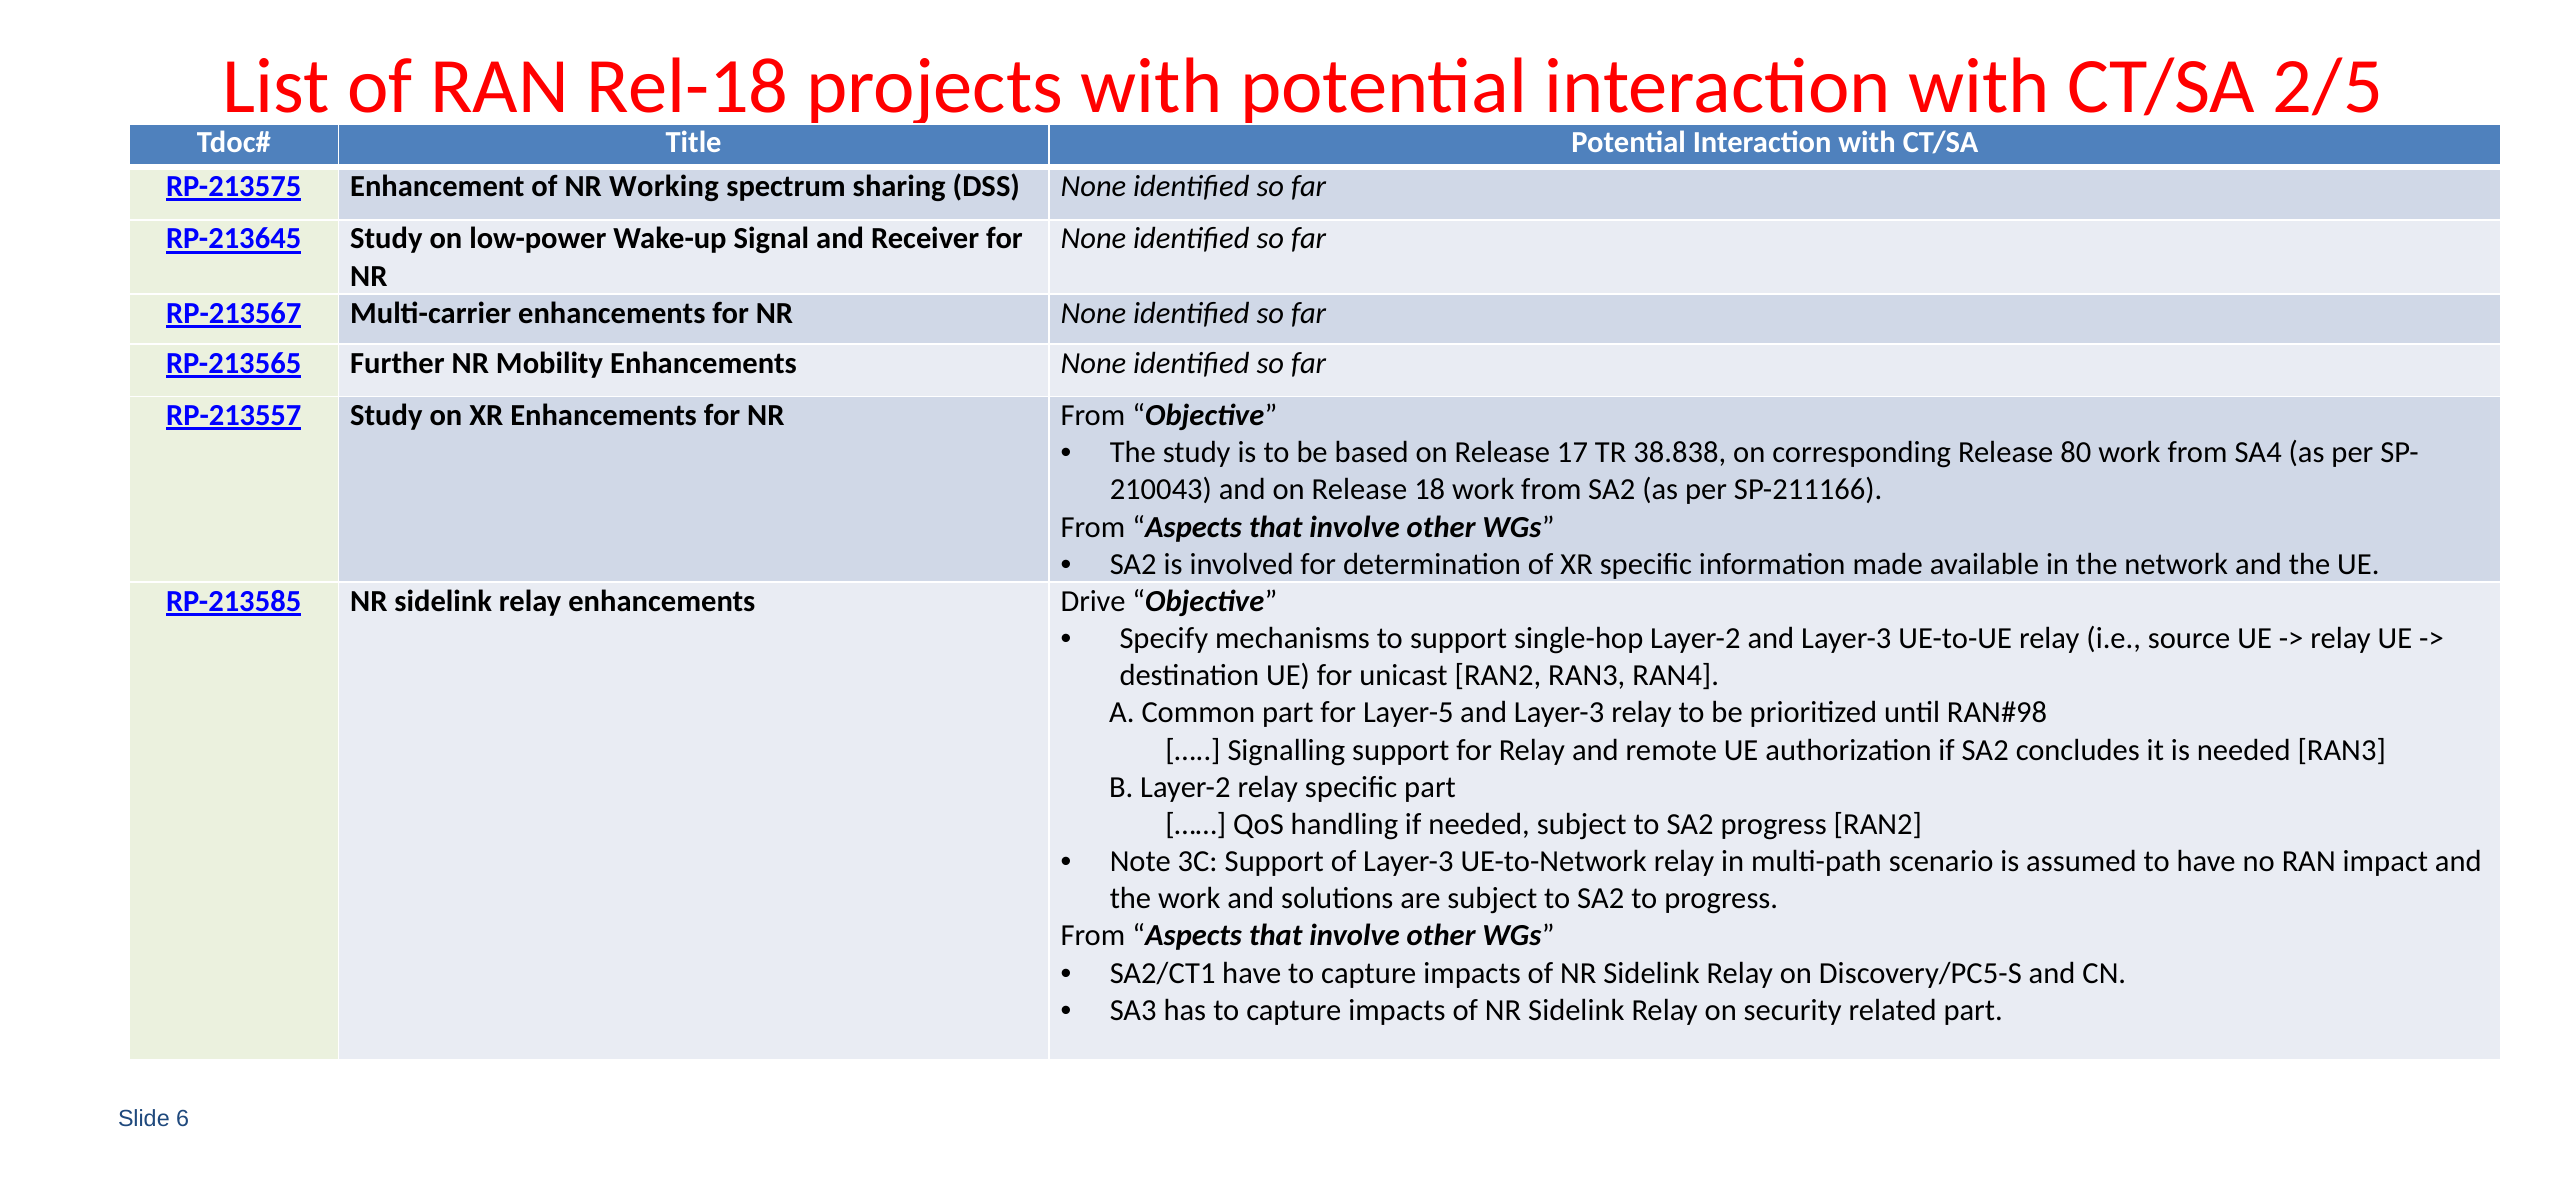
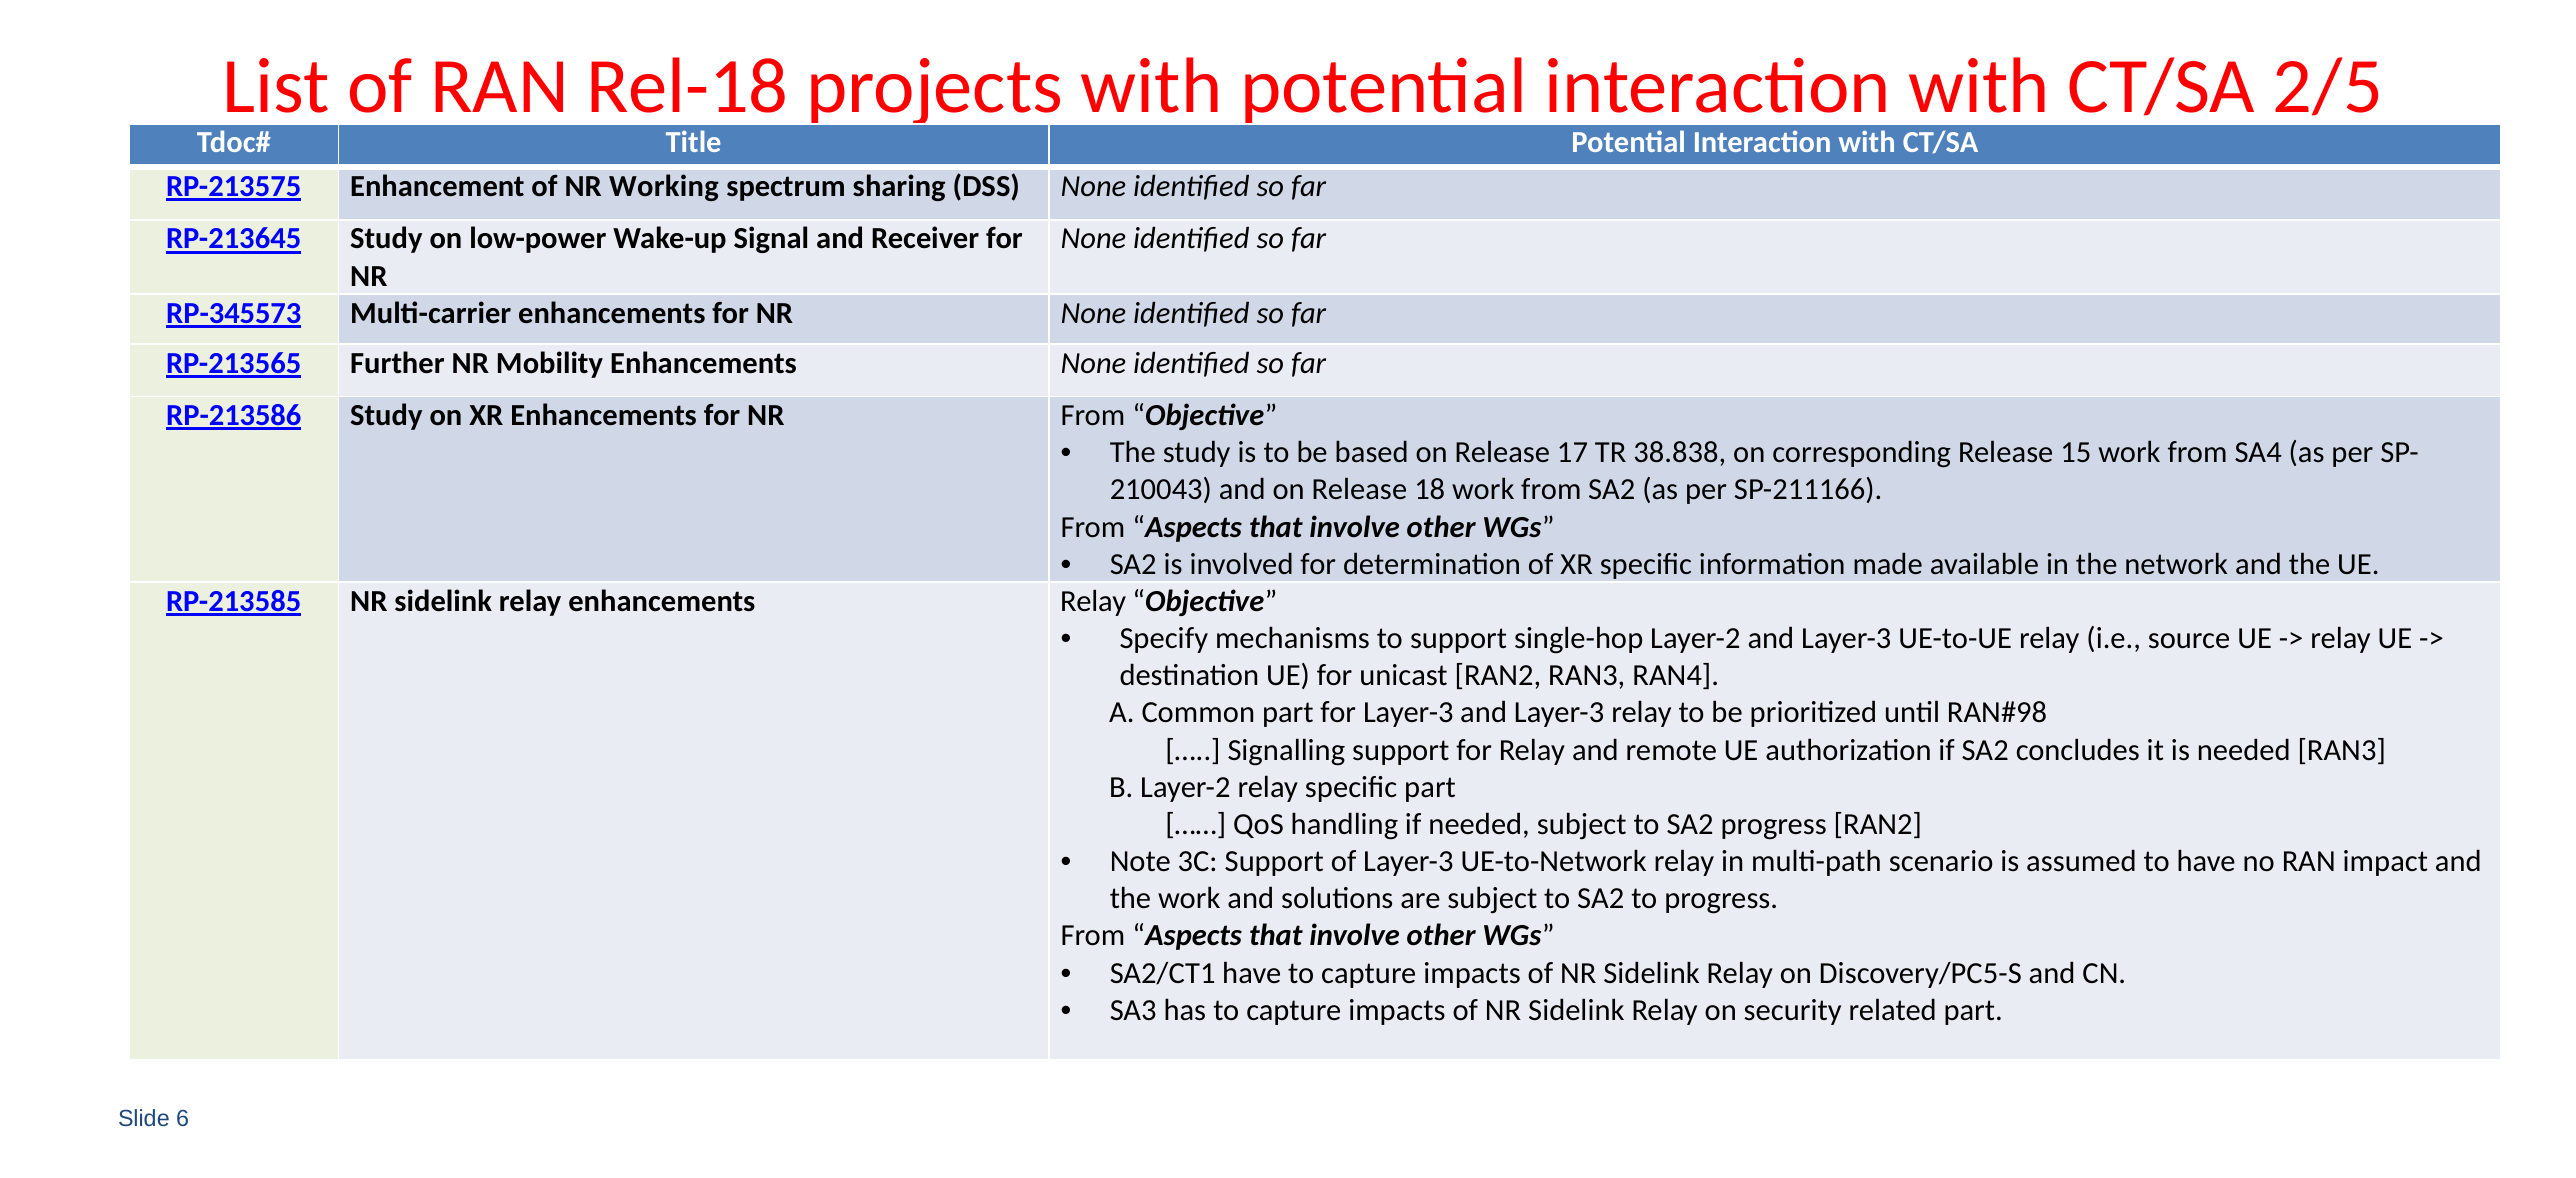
RP-213567: RP-213567 -> RP-345573
RP-213557: RP-213557 -> RP-213586
80: 80 -> 15
enhancements Drive: Drive -> Relay
for Layer-5: Layer-5 -> Layer-3
